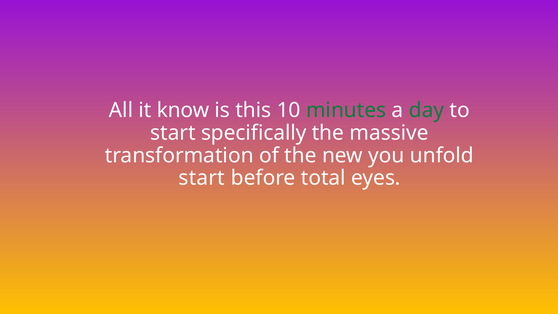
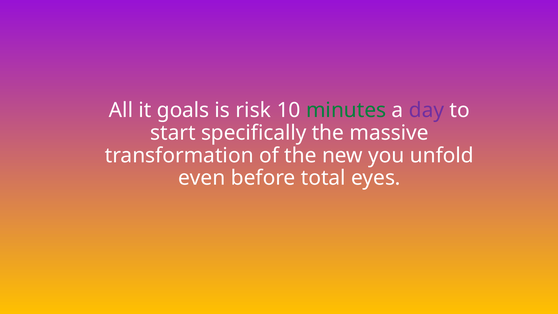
know: know -> goals
this: this -> risk
day colour: green -> purple
start at (202, 178): start -> even
